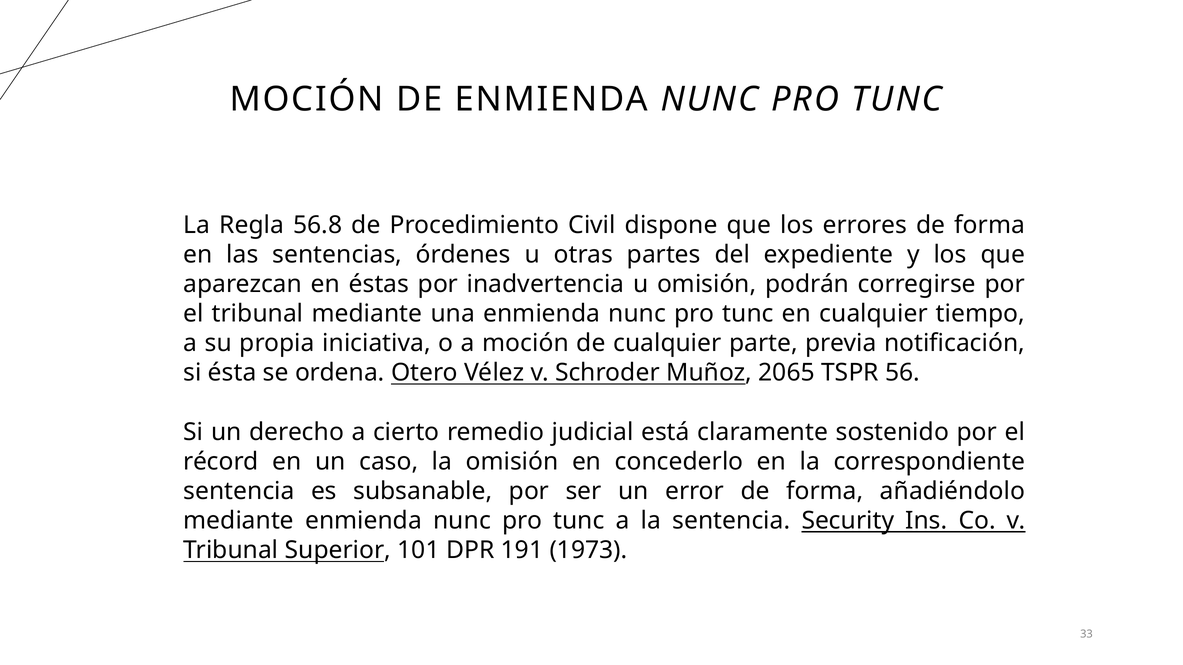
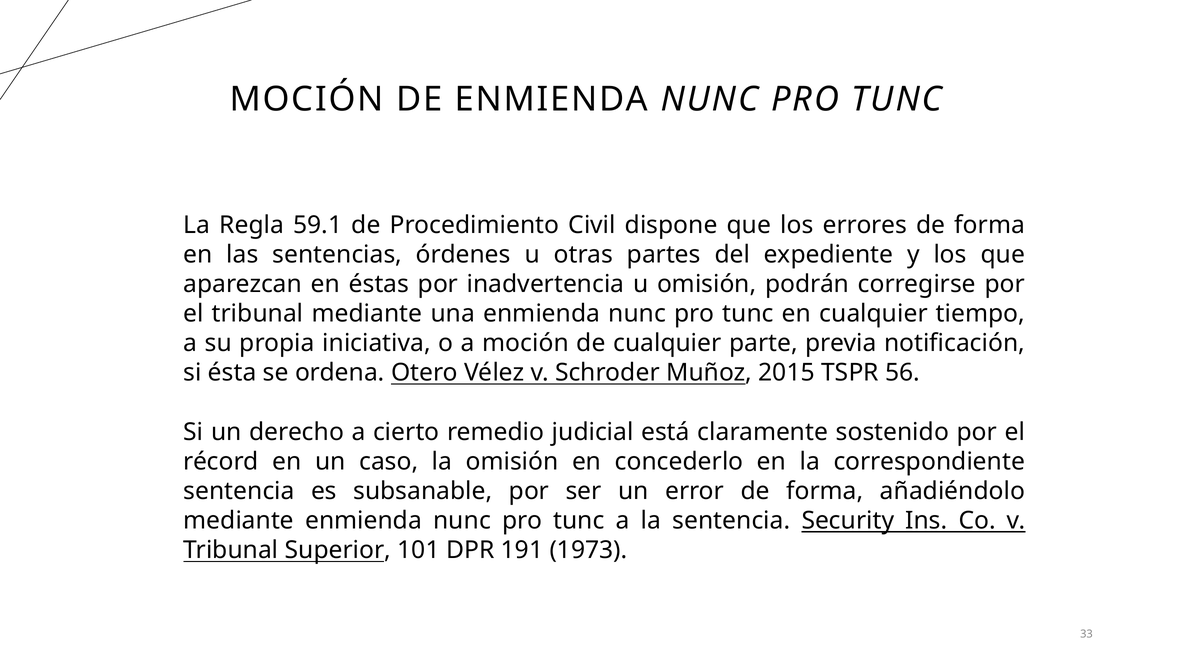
56.8: 56.8 -> 59.1
2065: 2065 -> 2015
